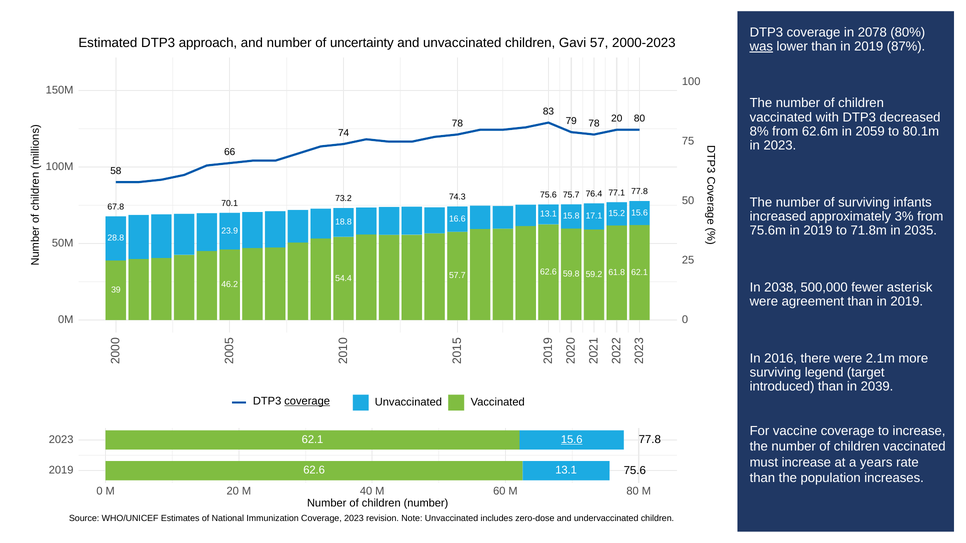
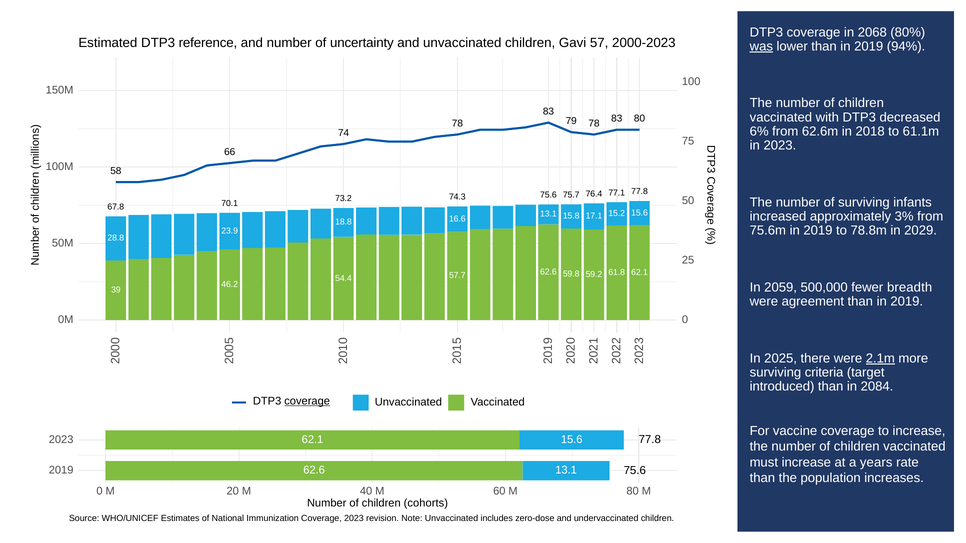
2078: 2078 -> 2068
approach: approach -> reference
87%: 87% -> 94%
79 78 20: 20 -> 83
8%: 8% -> 6%
2059: 2059 -> 2018
80.1m: 80.1m -> 61.1m
71.8m: 71.8m -> 78.8m
2035: 2035 -> 2029
2038: 2038 -> 2059
asterisk: asterisk -> breadth
2016: 2016 -> 2025
2.1m underline: none -> present
legend: legend -> criteria
2039: 2039 -> 2084
15.6 at (572, 440) underline: present -> none
children number: number -> cohorts
